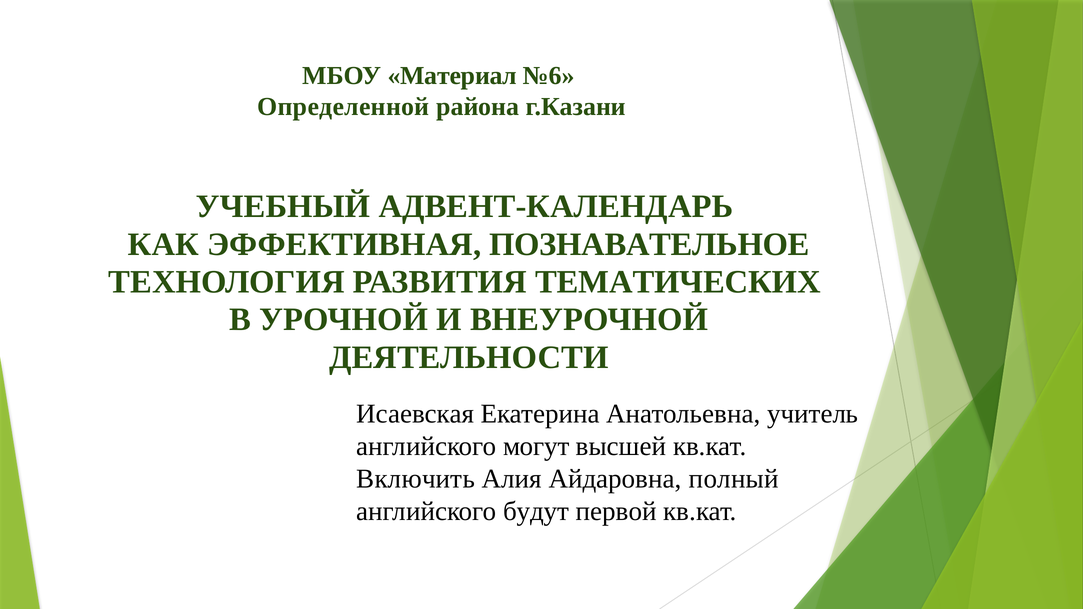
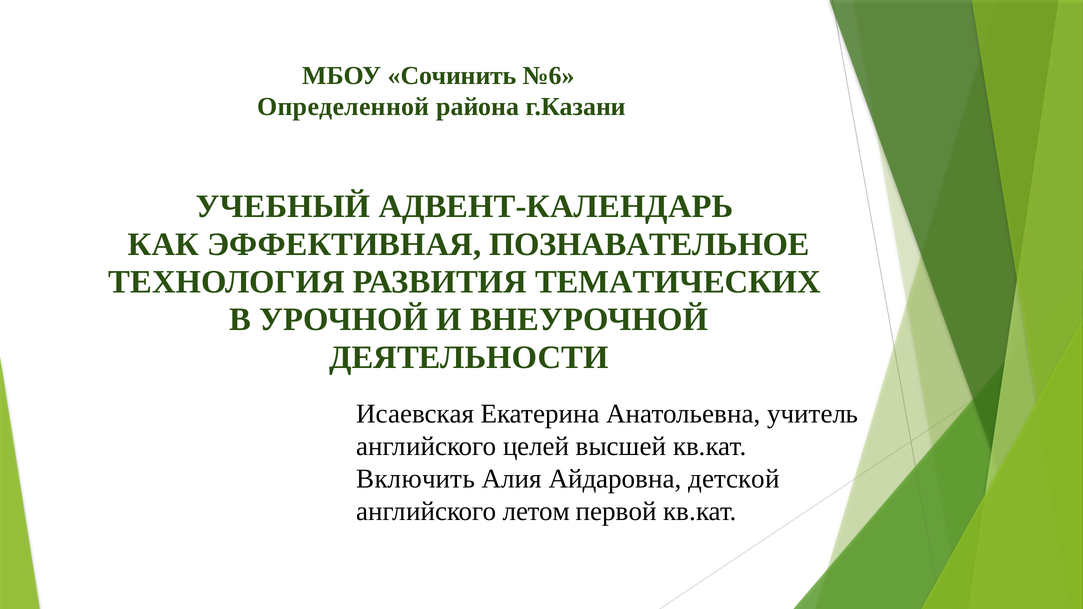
Материал: Материал -> Сочинить
могут: могут -> целей
полный: полный -> детской
будут: будут -> летом
